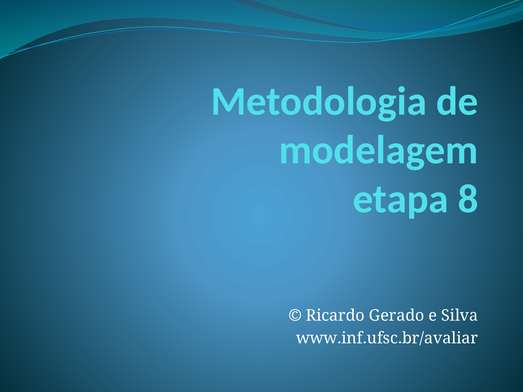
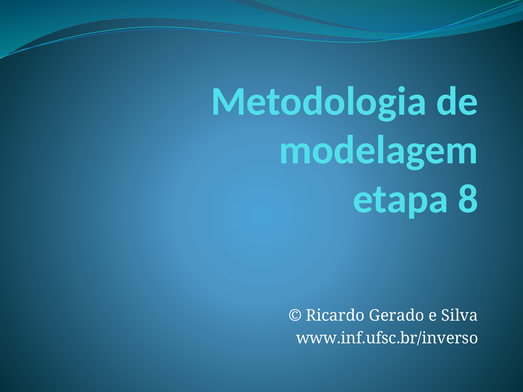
www.inf.ufsc.br/avaliar: www.inf.ufsc.br/avaliar -> www.inf.ufsc.br/inverso
